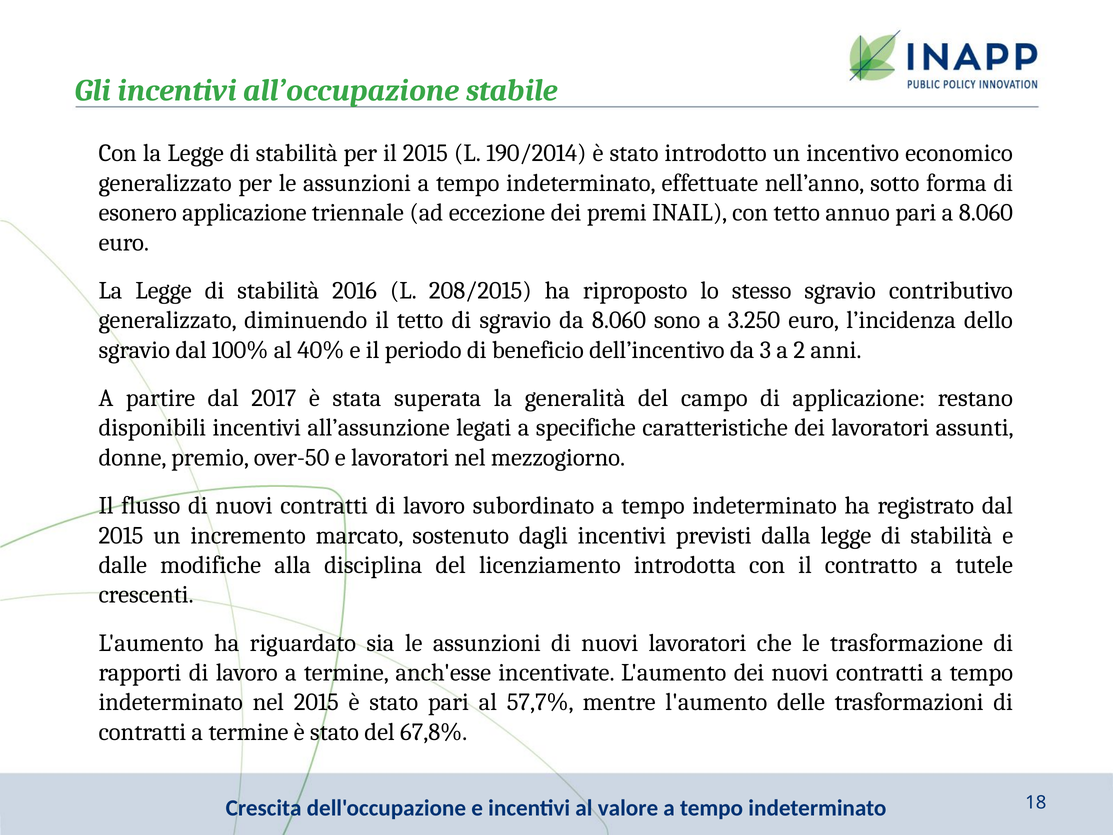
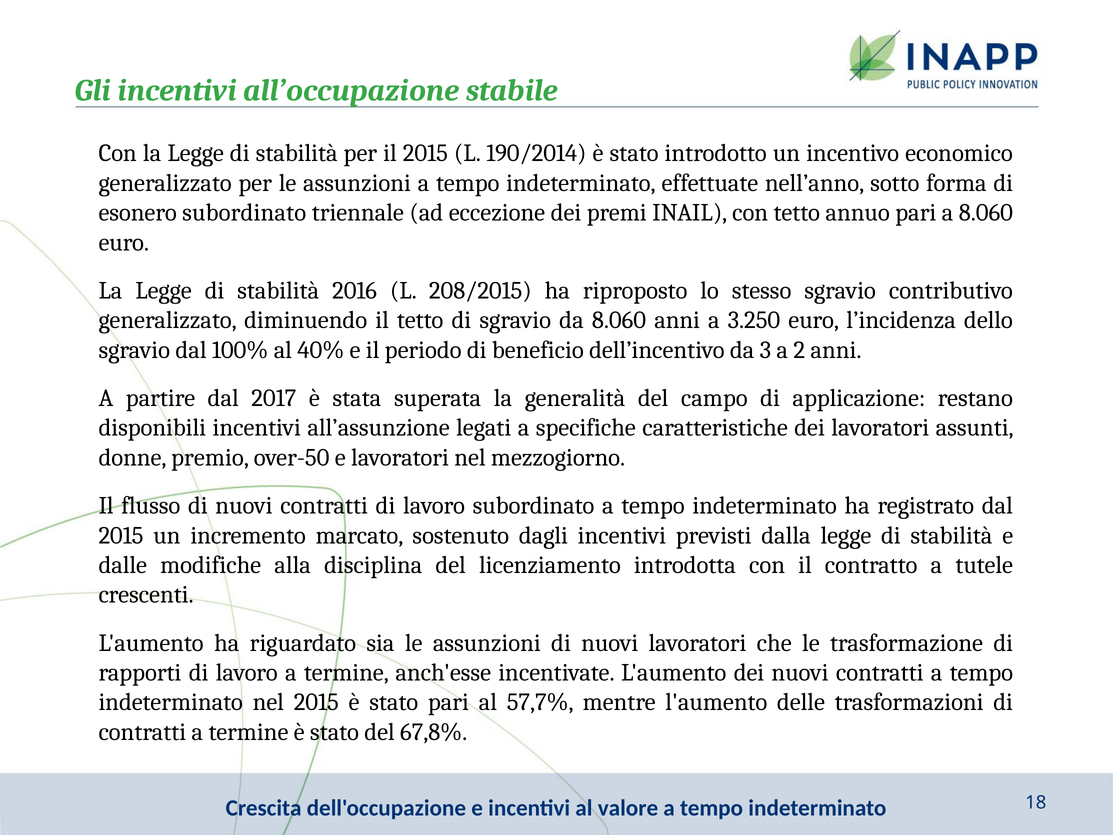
esonero applicazione: applicazione -> subordinato
8.060 sono: sono -> anni
